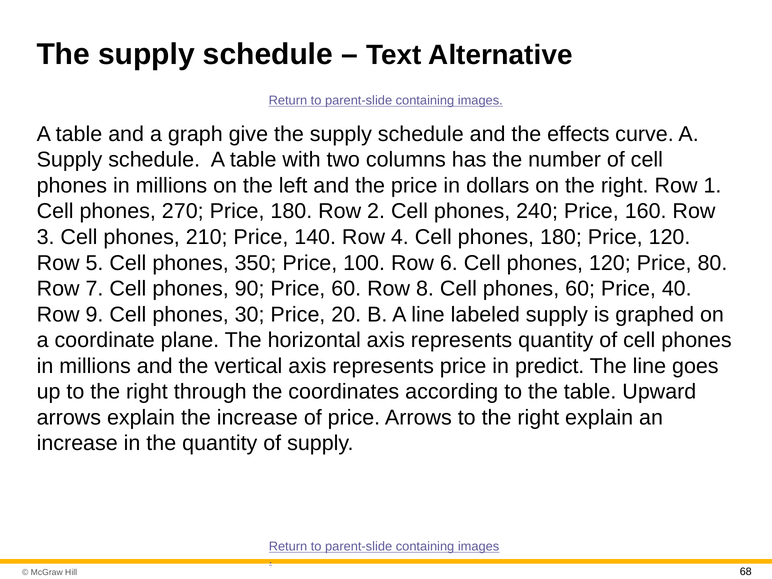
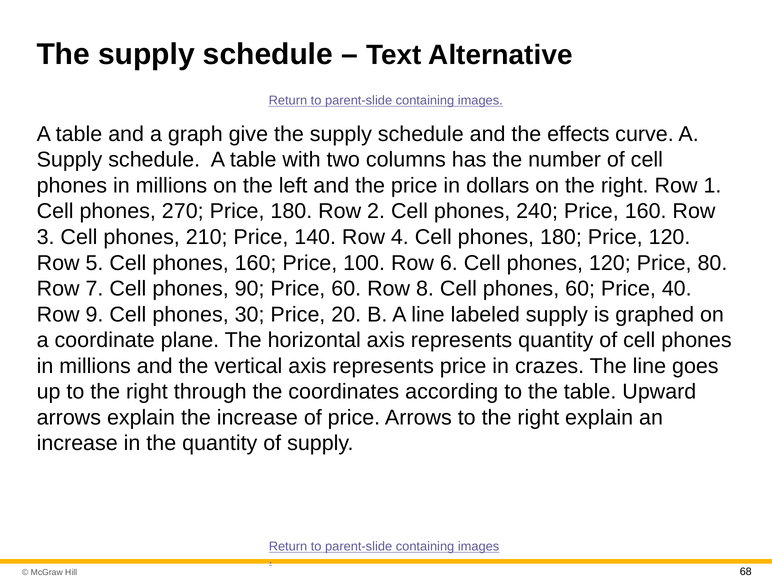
phones 350: 350 -> 160
predict: predict -> crazes
